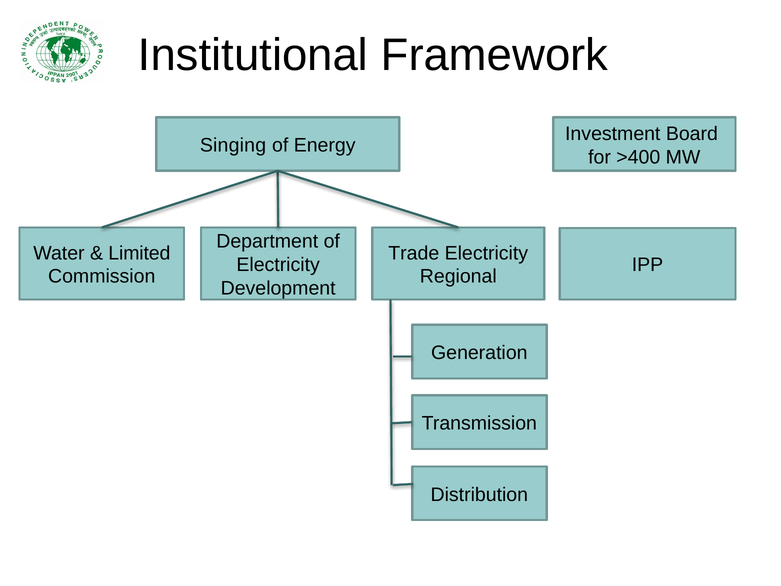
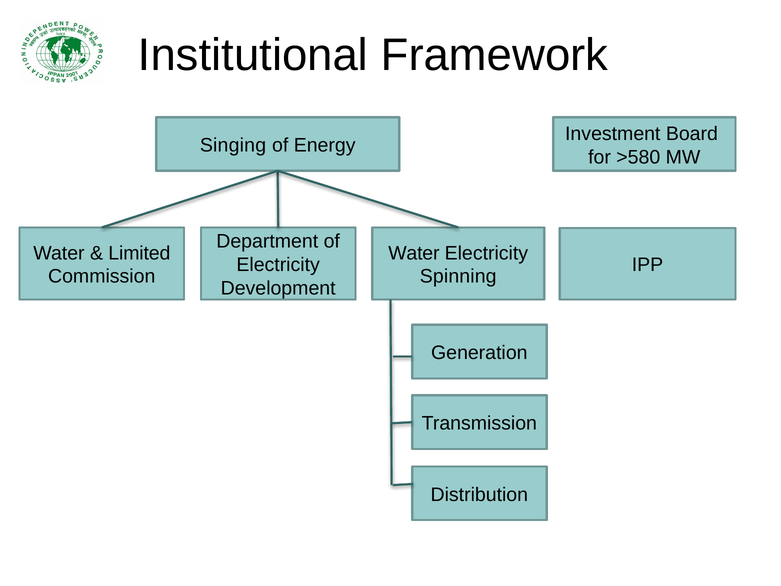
>400: >400 -> >580
Trade at (414, 253): Trade -> Water
Regional: Regional -> Spinning
